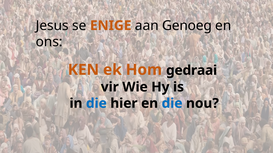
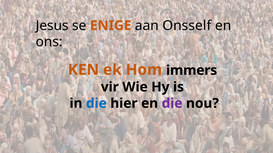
Genoeg: Genoeg -> Onsself
gedraai: gedraai -> immers
die at (172, 104) colour: blue -> purple
